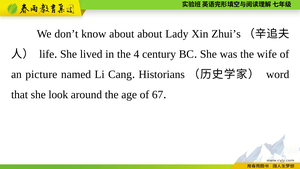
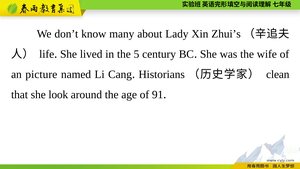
know about: about -> many
4: 4 -> 5
word: word -> clean
67: 67 -> 91
